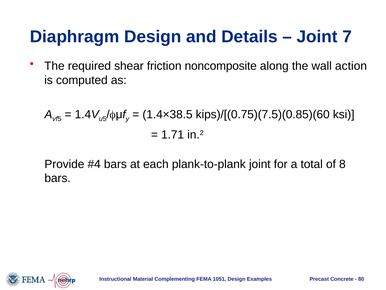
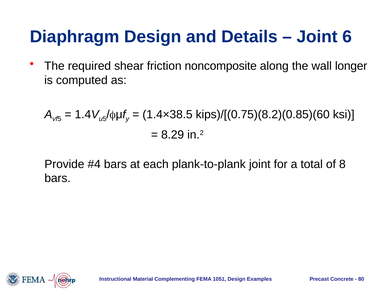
7: 7 -> 6
action: action -> longer
kips)/[(0.75)(7.5)(0.85)(60: kips)/[(0.75)(7.5)(0.85)(60 -> kips)/[(0.75)(8.2)(0.85)(60
1.71: 1.71 -> 8.29
